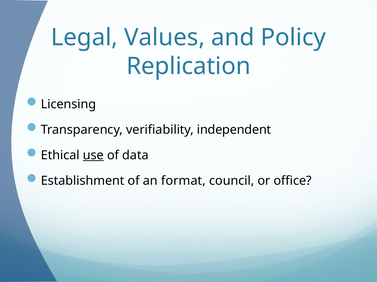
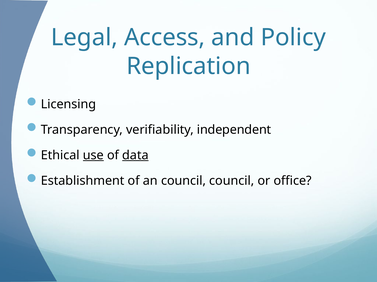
Values: Values -> Access
data underline: none -> present
an format: format -> council
